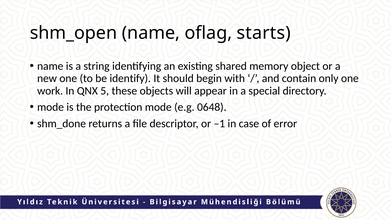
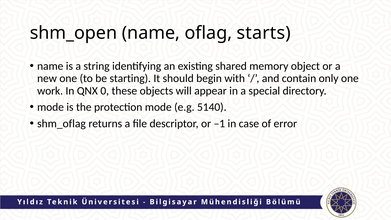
identify: identify -> starting
5: 5 -> 0
0648: 0648 -> 5140
shm_done: shm_done -> shm_oflag
